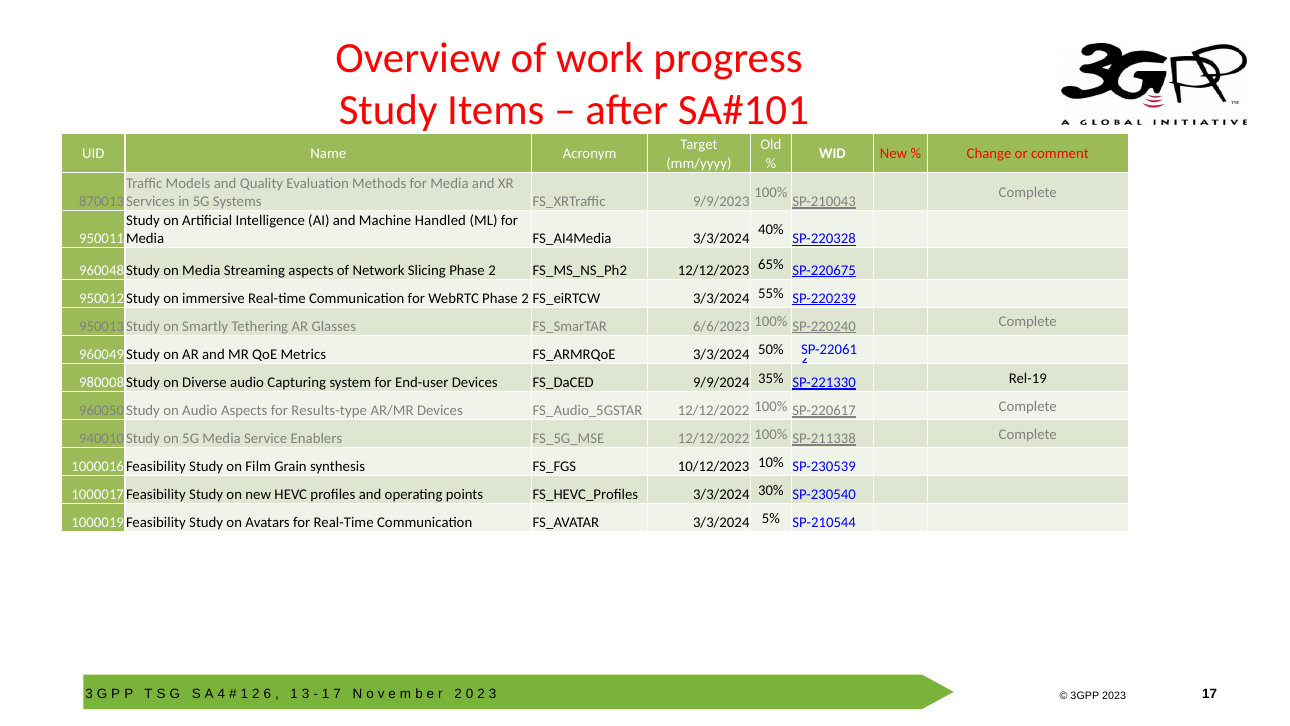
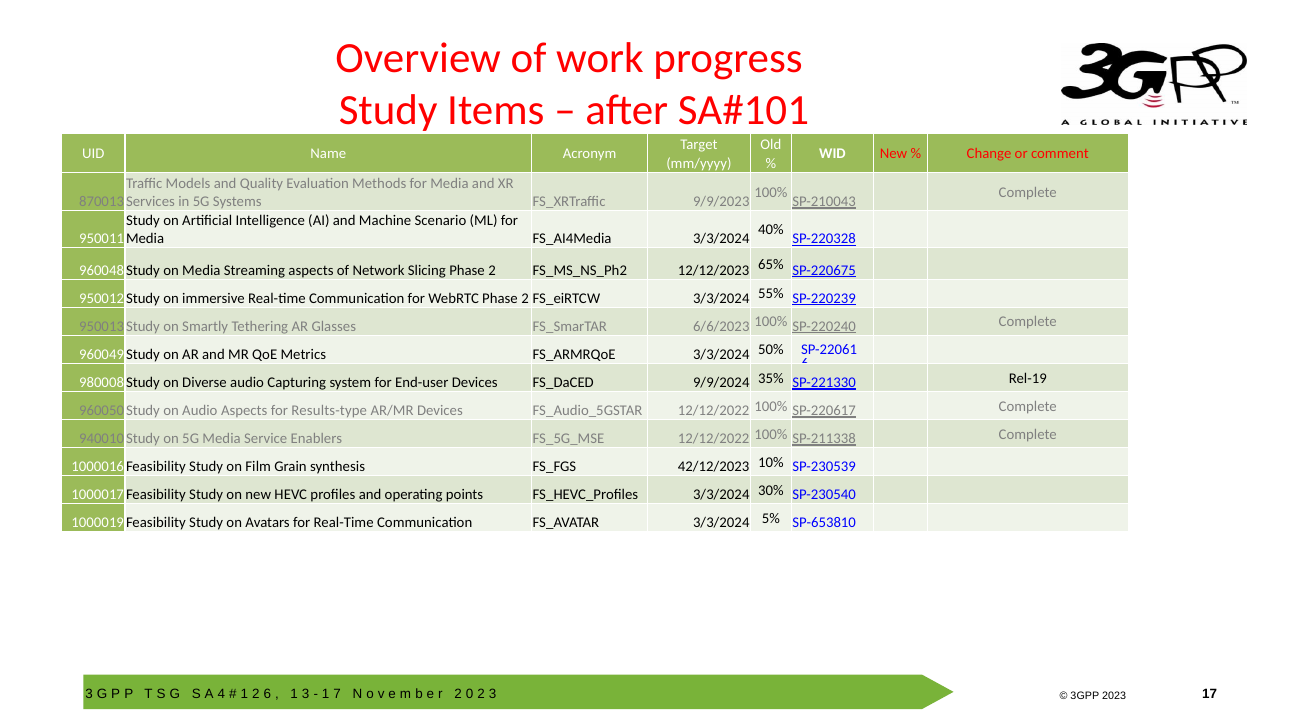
Handled: Handled -> Scenario
10/12/2023: 10/12/2023 -> 42/12/2023
SP-210544: SP-210544 -> SP-653810
